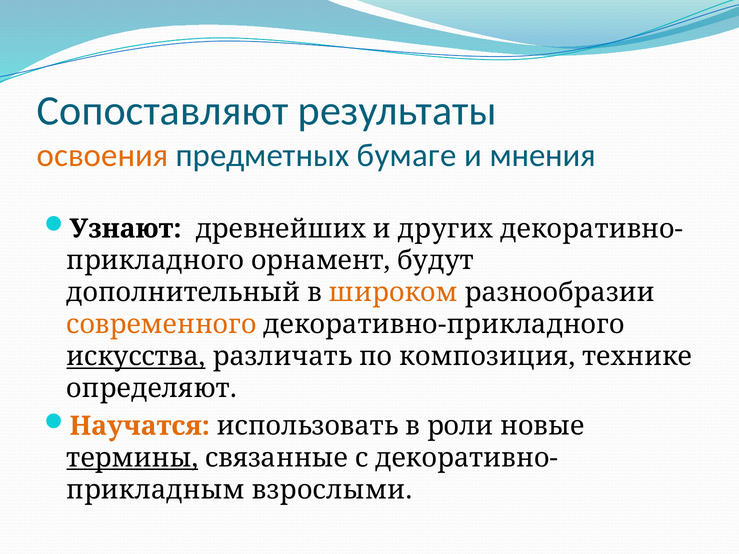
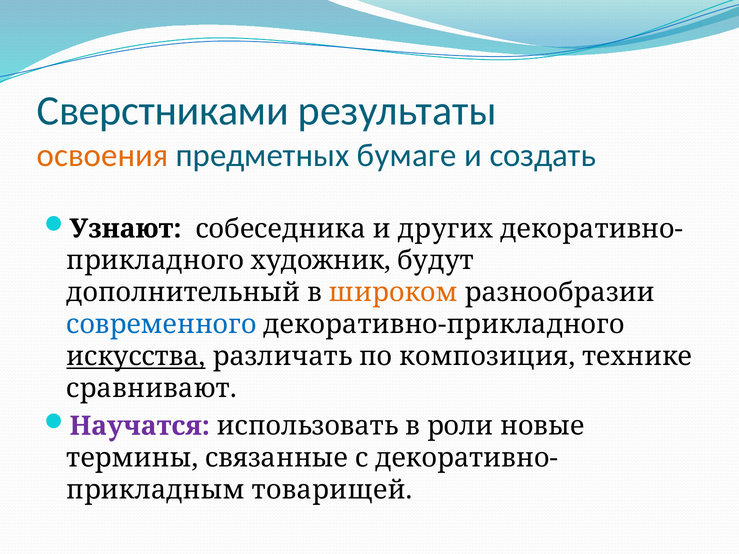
Сопоставляют: Сопоставляют -> Сверстниками
мнения: мнения -> создать
древнейших: древнейших -> собеседника
орнамент: орнамент -> художник
современного colour: orange -> blue
определяют: определяют -> сравнивают
Научатся colour: orange -> purple
термины underline: present -> none
взрослыми: взрослыми -> товарищей
